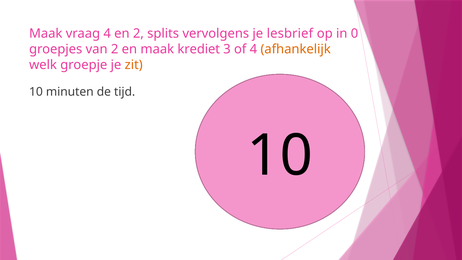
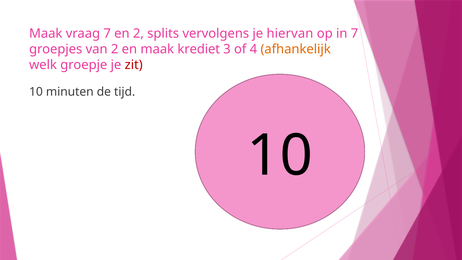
vraag 4: 4 -> 7
lesbrief: lesbrief -> hiervan
in 0: 0 -> 7
zit colour: orange -> red
